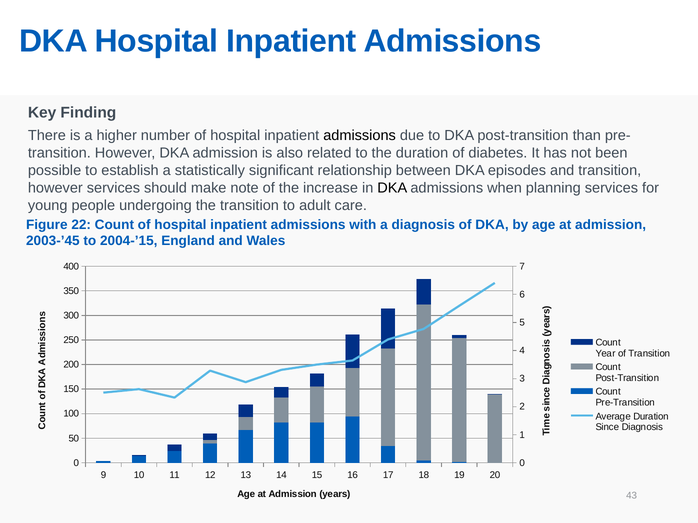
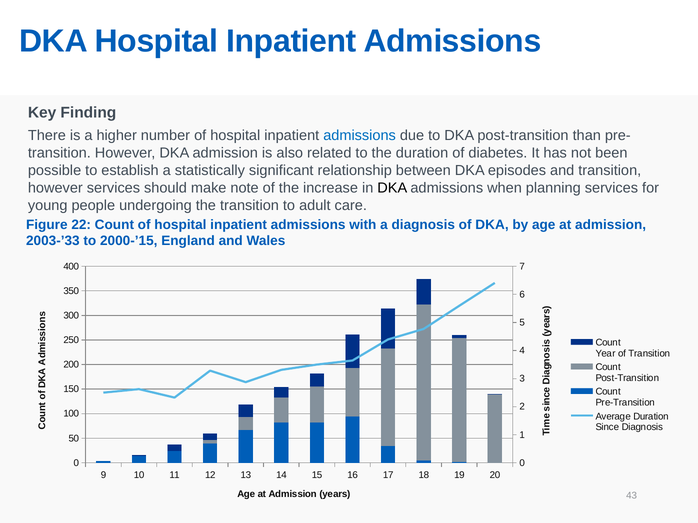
admissions at (360, 136) colour: black -> blue
2003-’45: 2003-’45 -> 2003-’33
2004-’15: 2004-’15 -> 2000-’15
